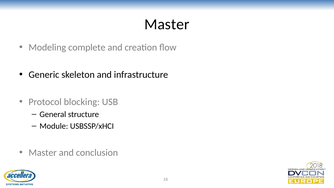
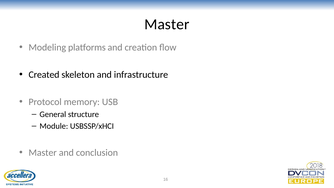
complete: complete -> platforms
Generic: Generic -> Created
blocking: blocking -> memory
